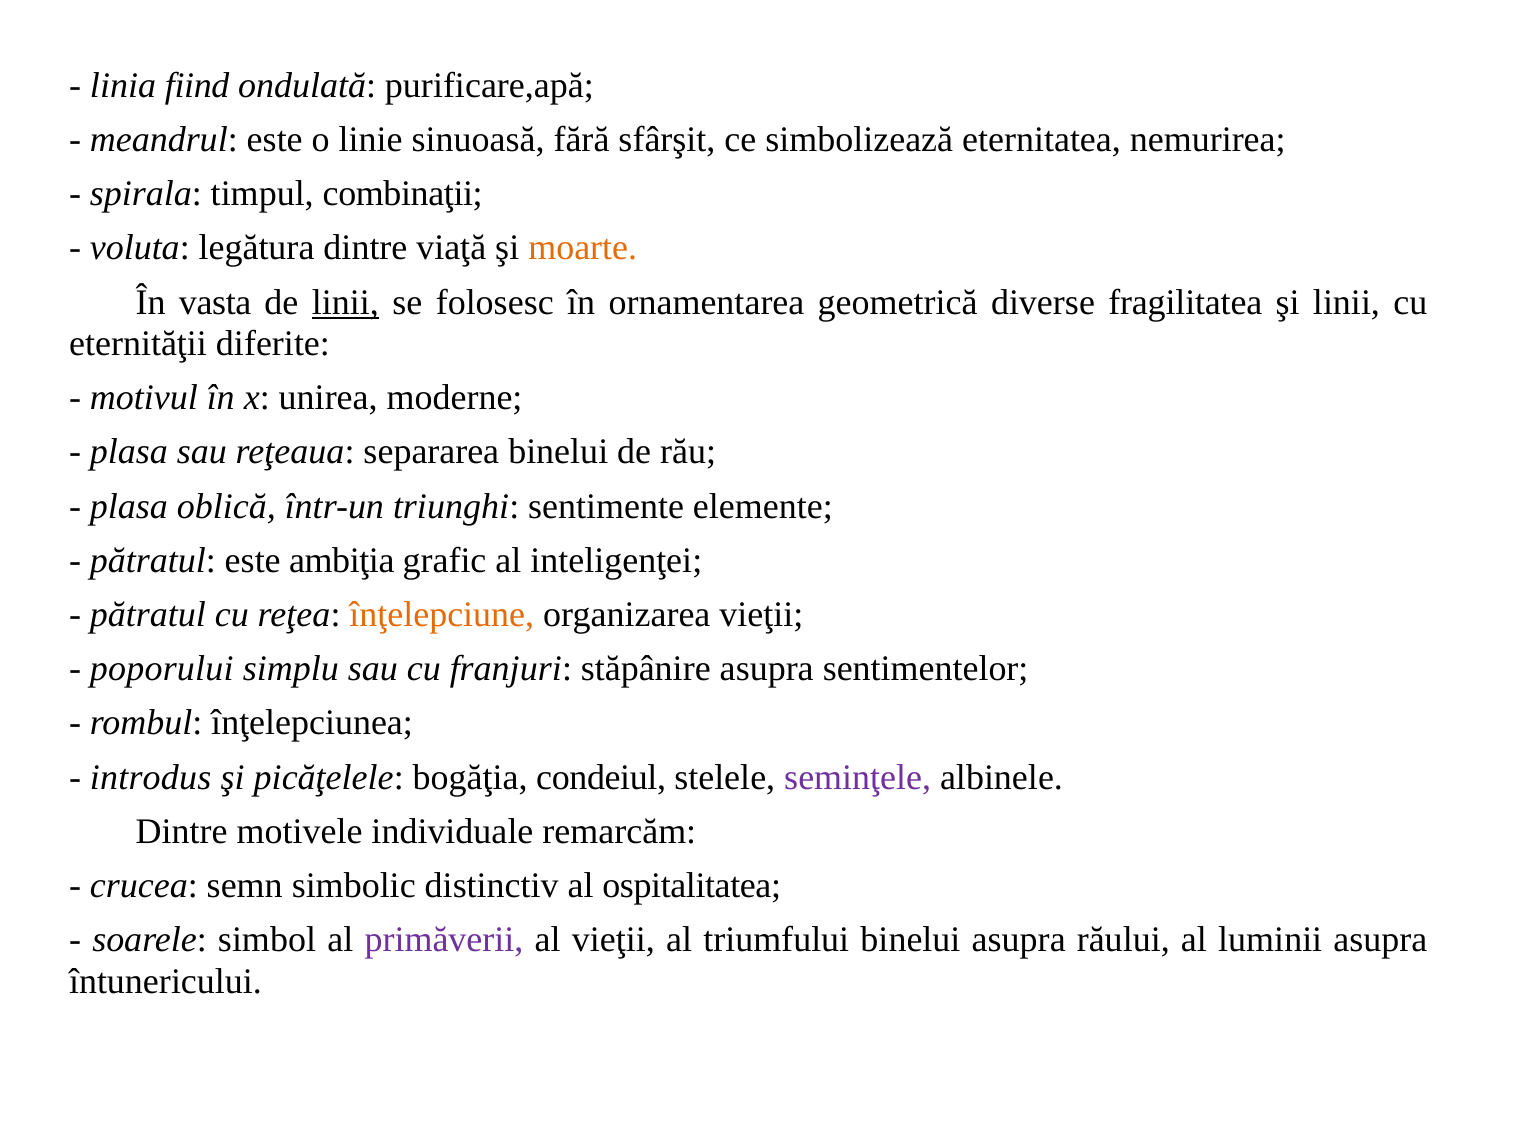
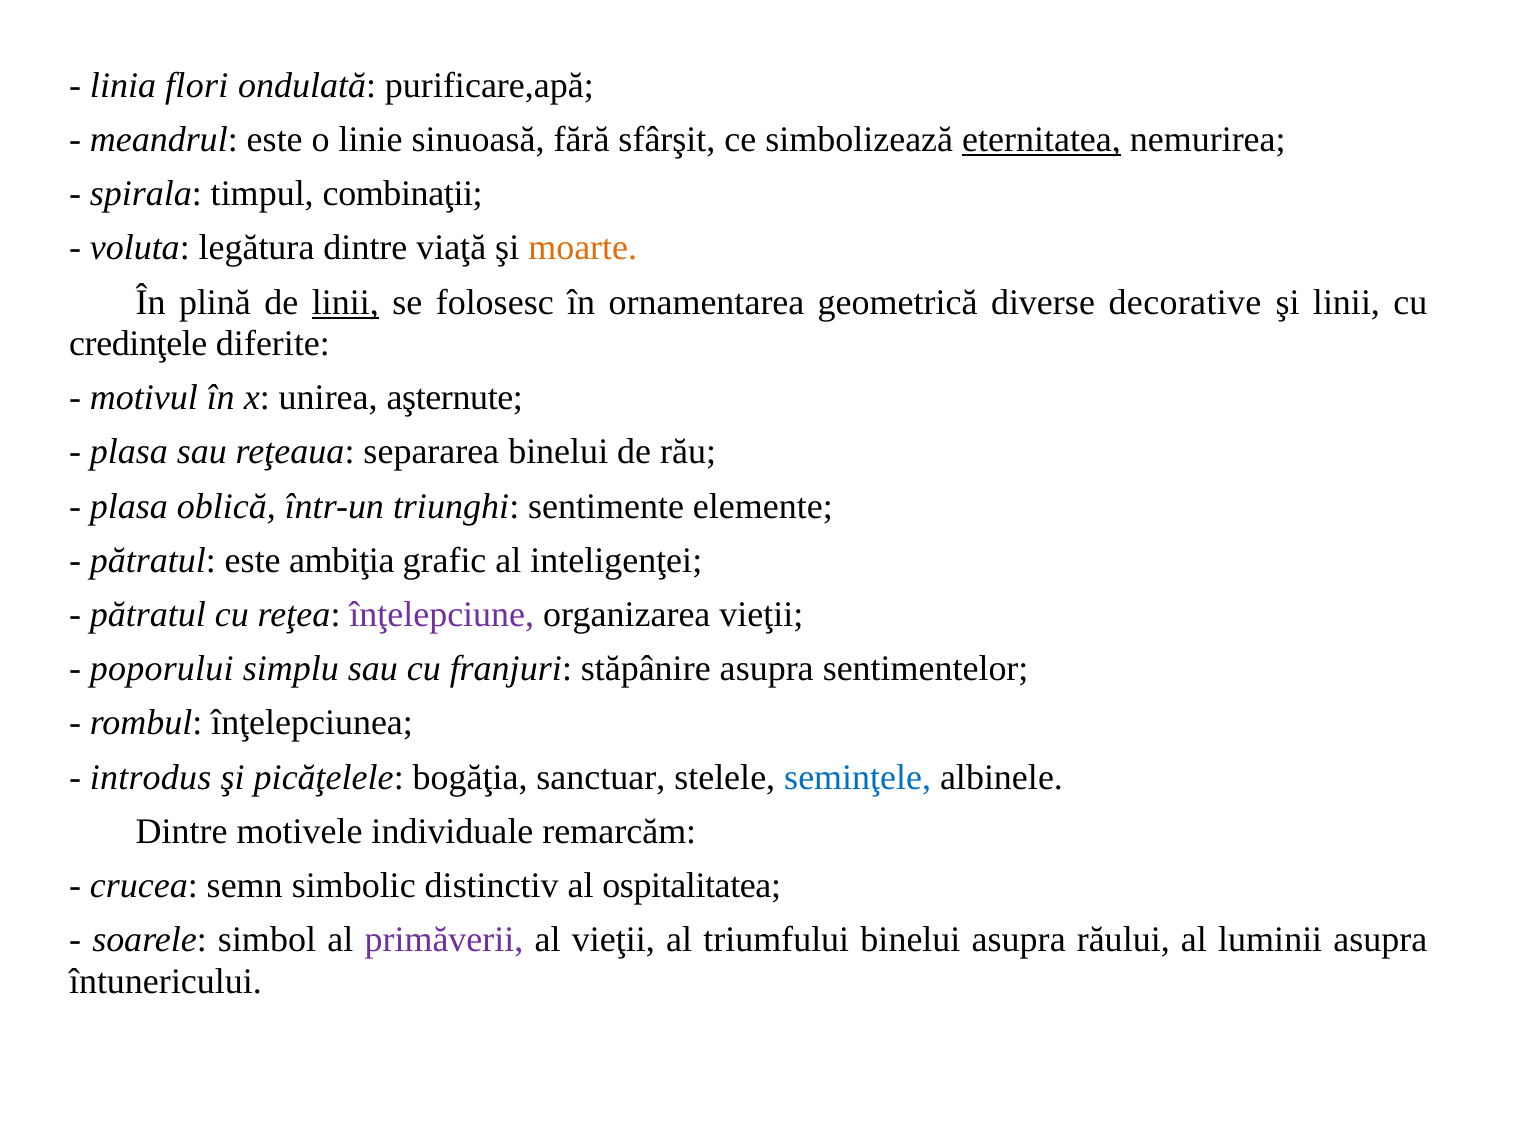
fiind: fiind -> flori
eternitatea underline: none -> present
vasta: vasta -> plină
fragilitatea: fragilitatea -> decorative
eternităţii: eternităţii -> credinţele
moderne: moderne -> aşternute
înţelepciune colour: orange -> purple
condeiul: condeiul -> sanctuar
seminţele colour: purple -> blue
